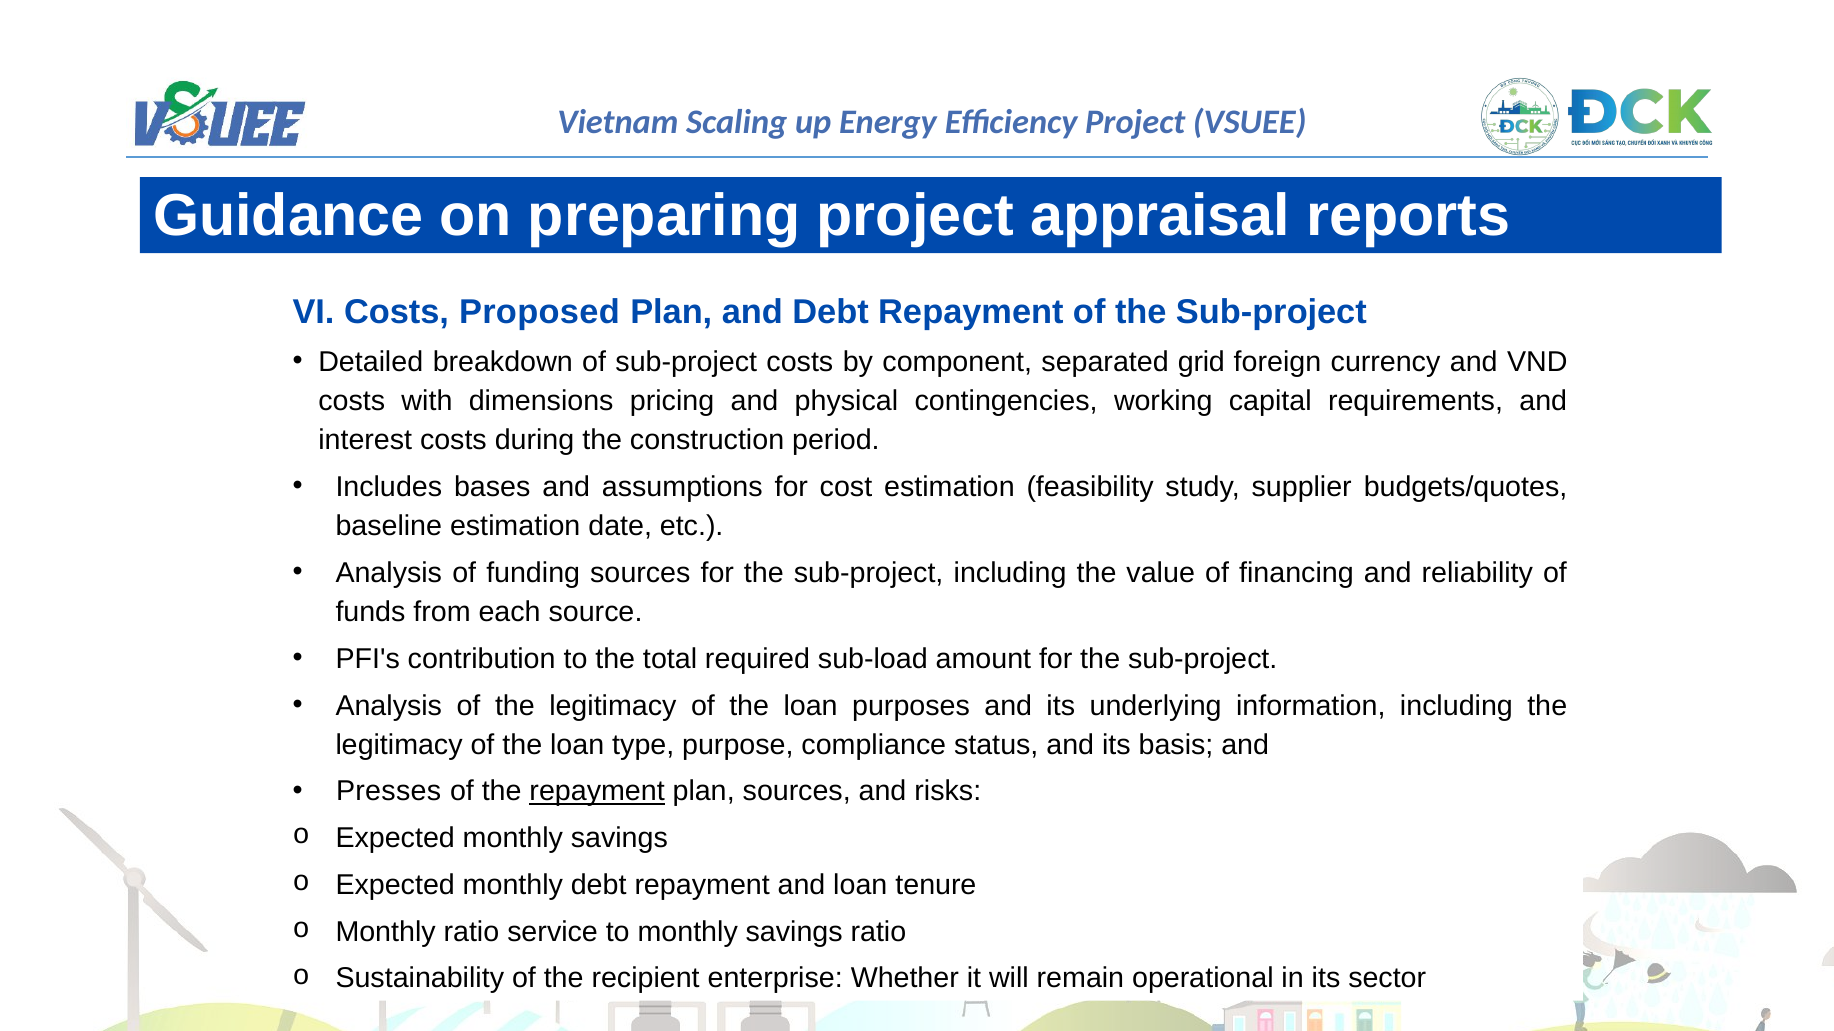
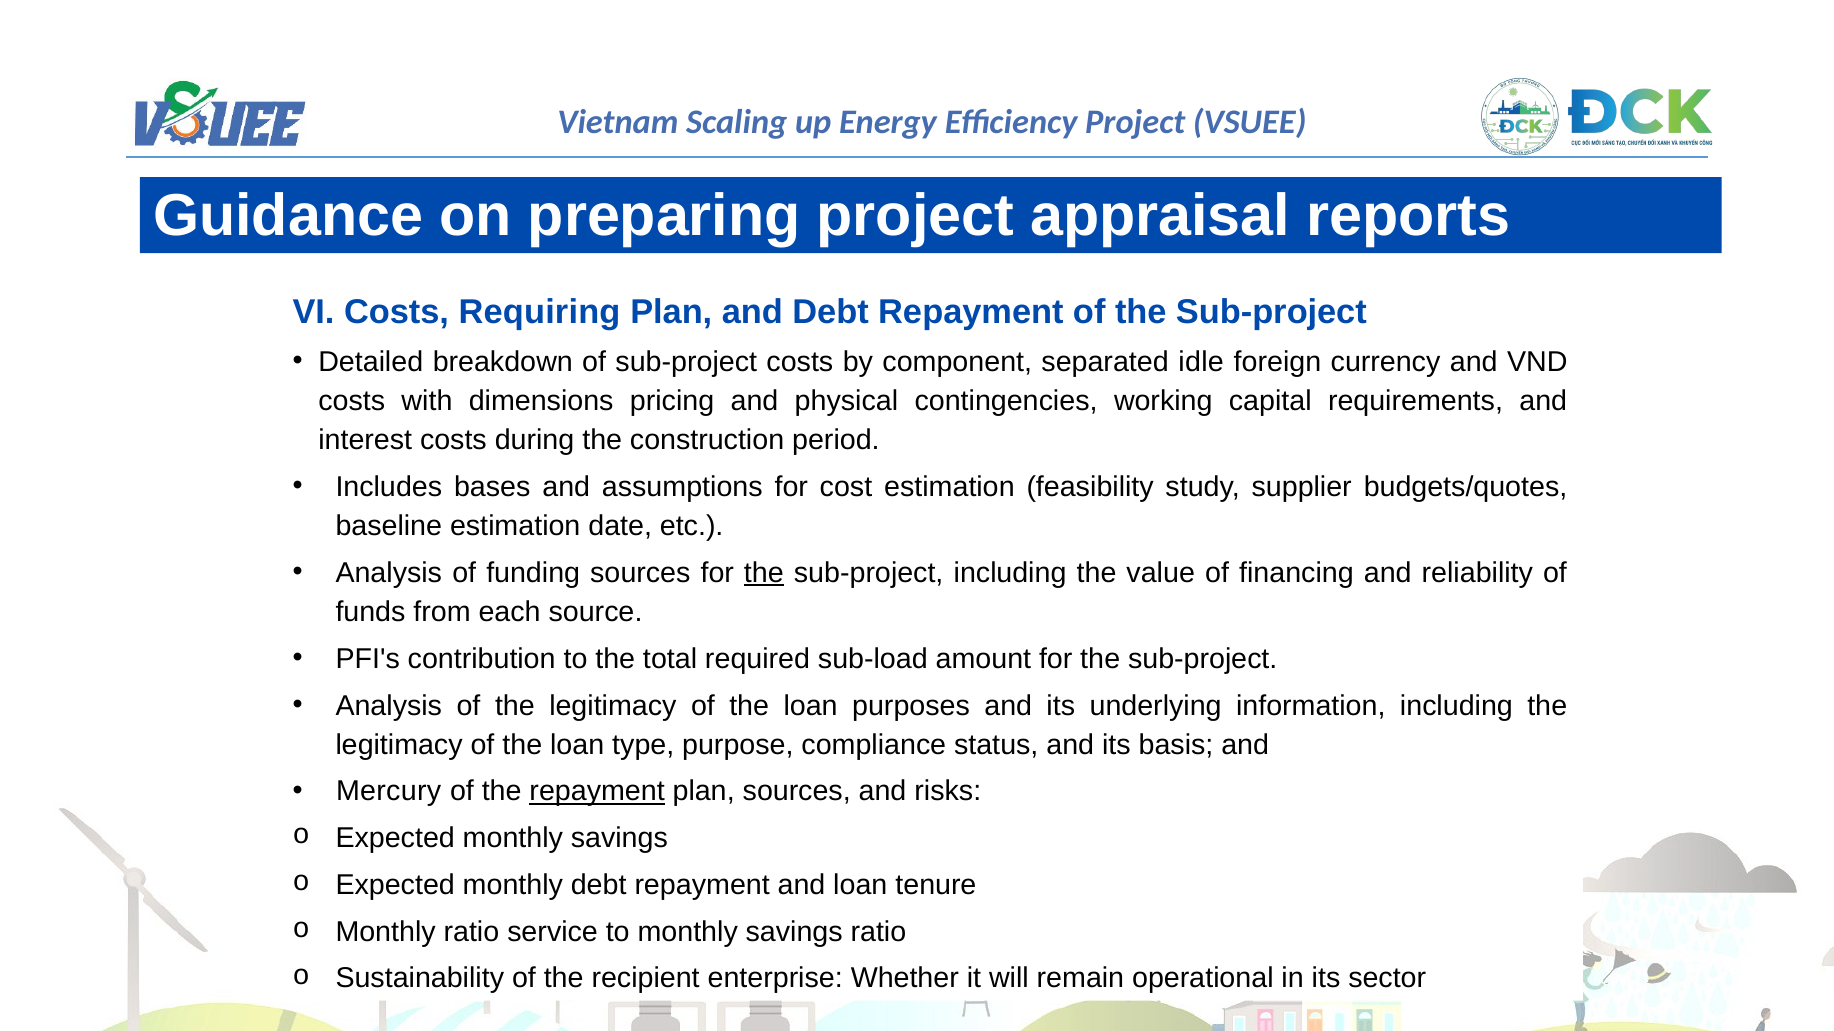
Proposed: Proposed -> Requiring
grid: grid -> idle
the at (764, 573) underline: none -> present
Presses: Presses -> Mercury
